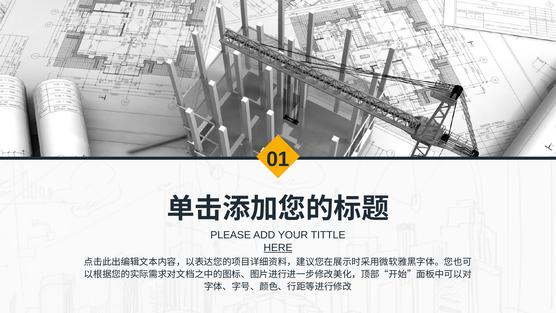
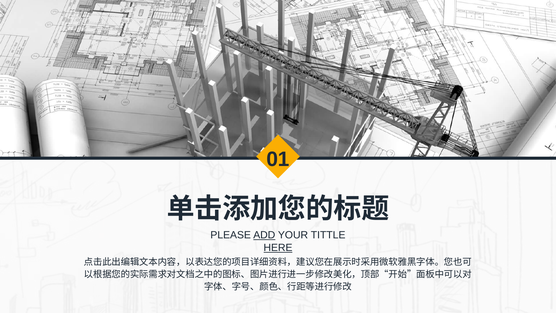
ADD underline: none -> present
